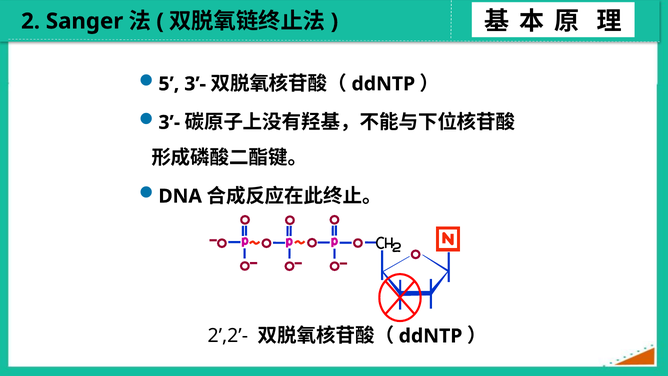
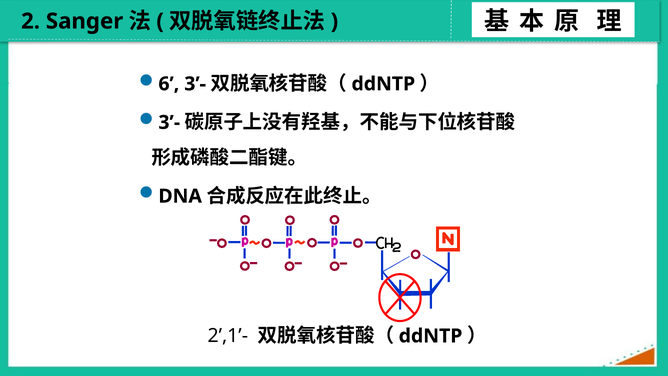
5: 5 -> 6
2’,2’-: 2’,2’- -> 2’,1’-
